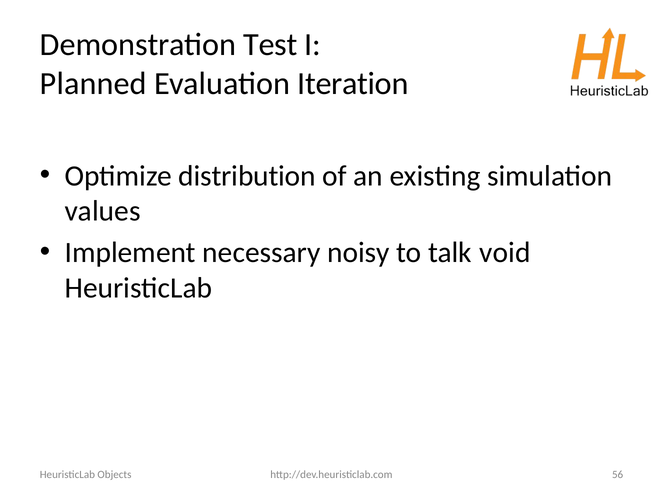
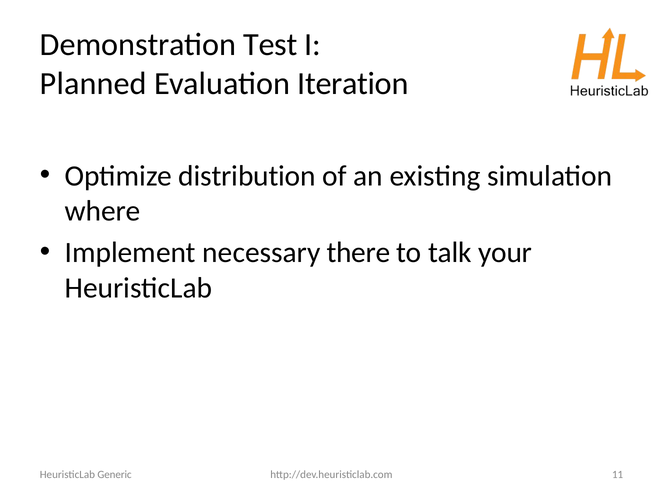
values: values -> where
noisy: noisy -> there
void: void -> your
56: 56 -> 11
Objects: Objects -> Generic
